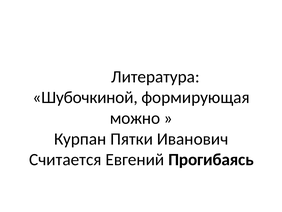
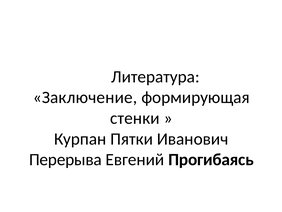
Шубочкиной: Шубочкиной -> Заключение
можно: можно -> стенки
Считается: Считается -> Перерыва
